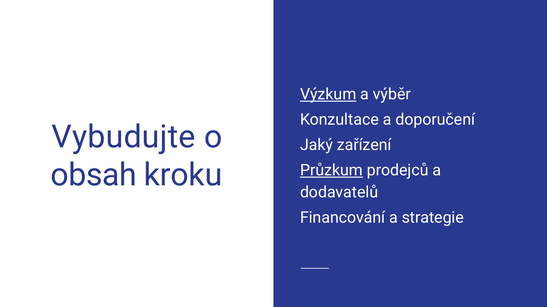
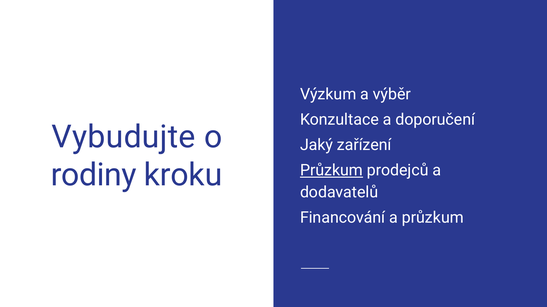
Výzkum underline: present -> none
obsah: obsah -> rodiny
a strategie: strategie -> průzkum
